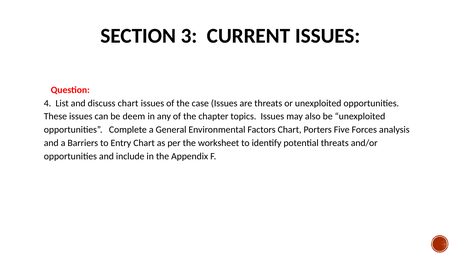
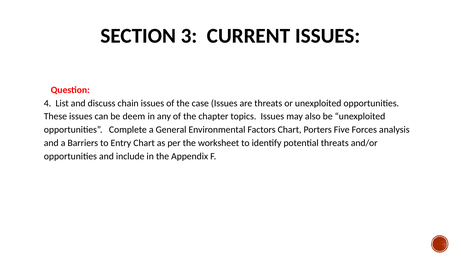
discuss chart: chart -> chain
